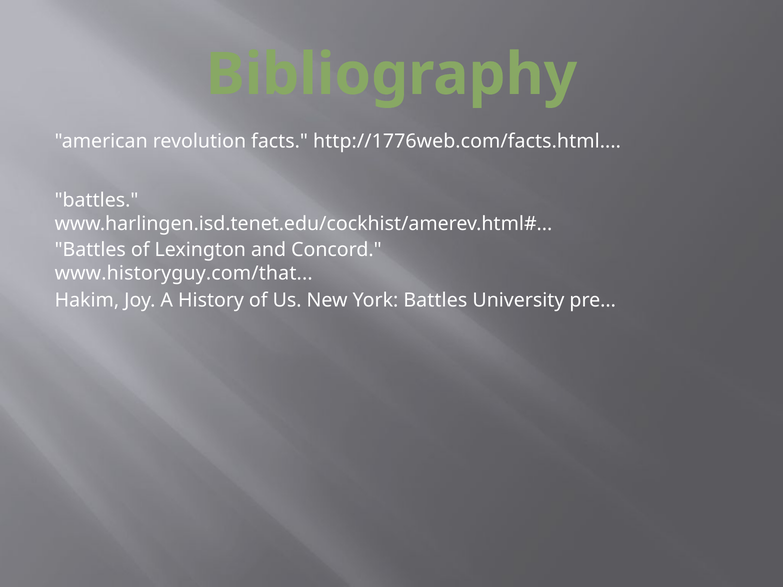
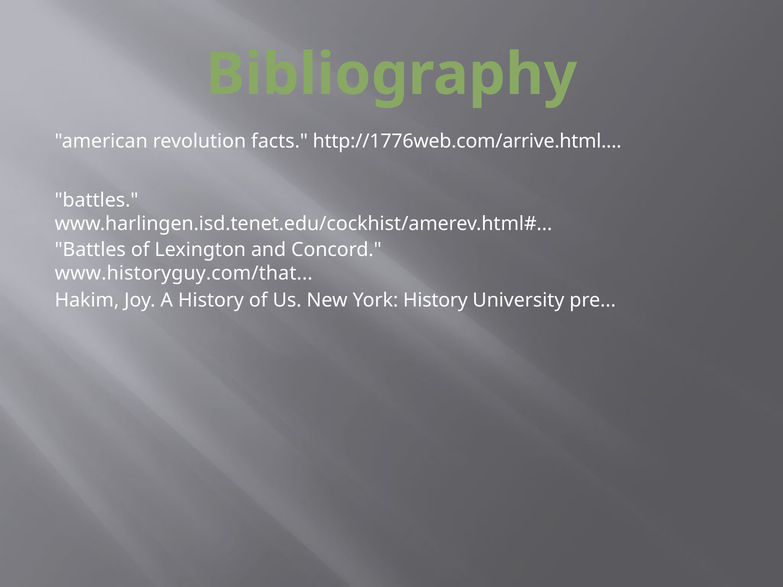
http://1776web.com/facts.html: http://1776web.com/facts.html -> http://1776web.com/arrive.html
York Battles: Battles -> History
